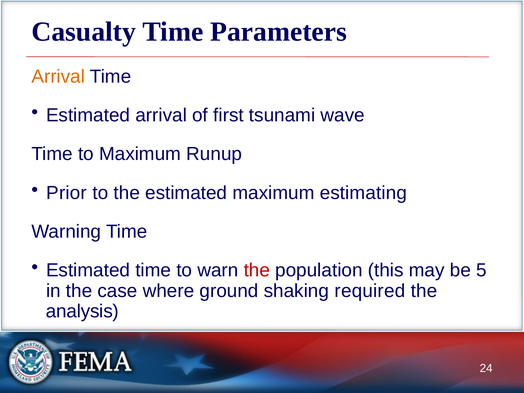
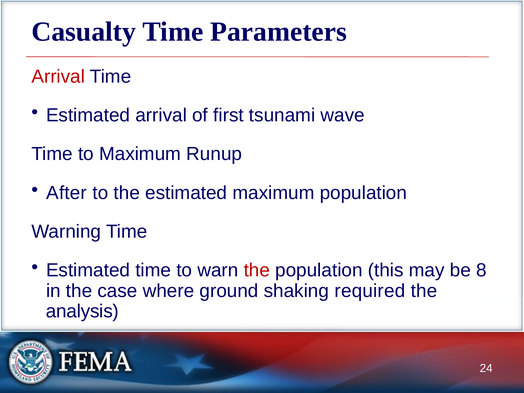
Arrival at (58, 77) colour: orange -> red
Prior: Prior -> After
maximum estimating: estimating -> population
5: 5 -> 8
